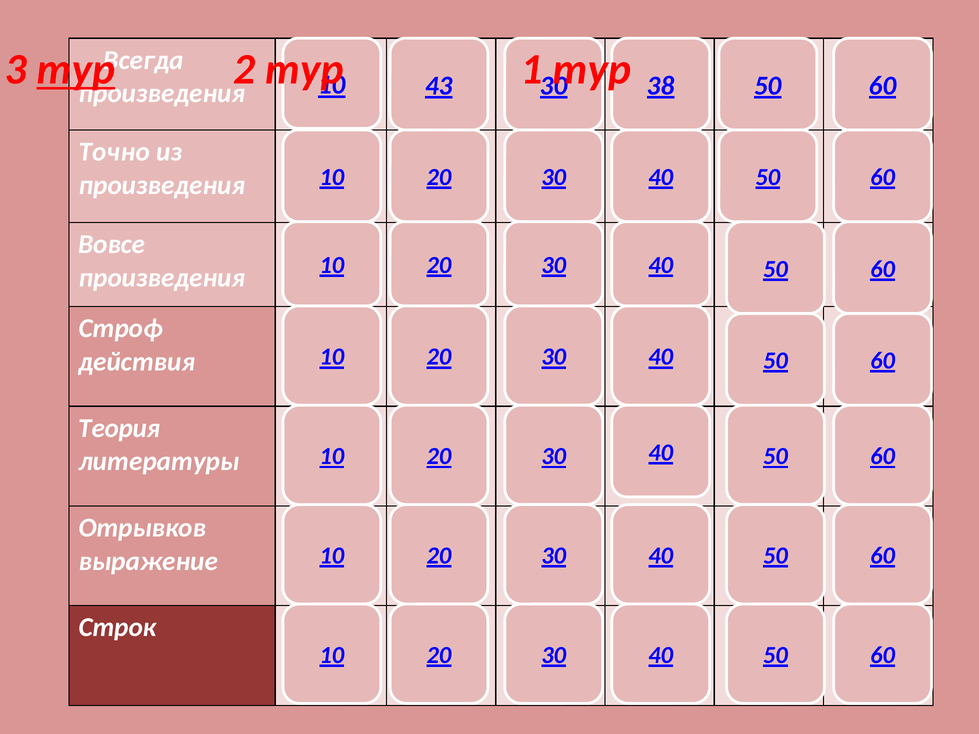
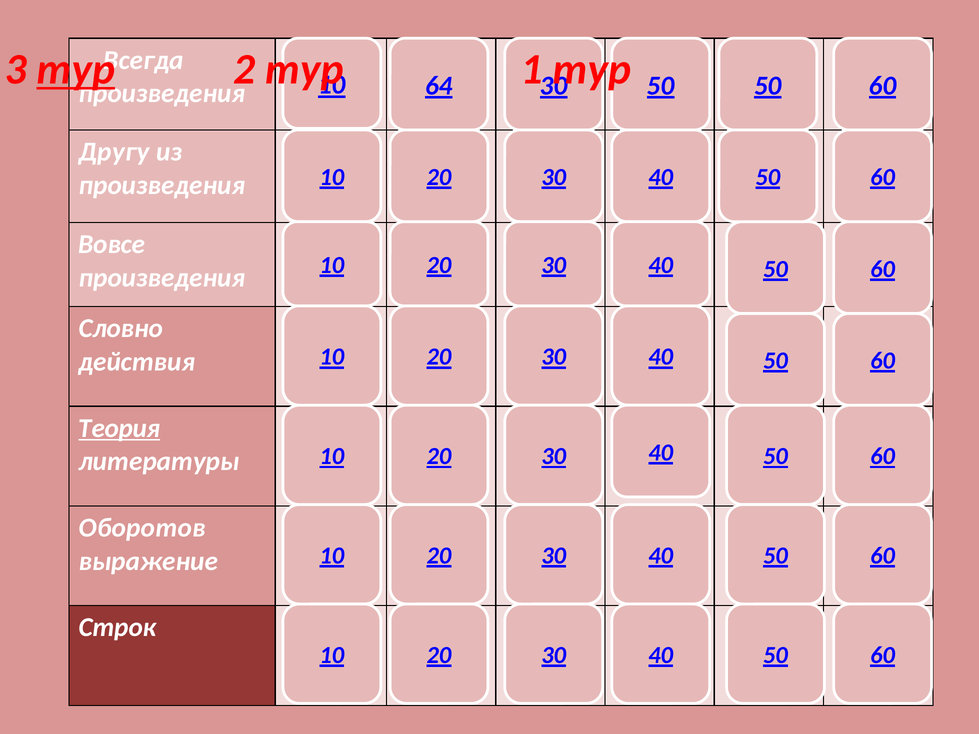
43: 43 -> 64
38 at (661, 86): 38 -> 50
Точно: Точно -> Другу
Строф: Строф -> Словно
Теория underline: none -> present
Отрывков: Отрывков -> Оборотов
